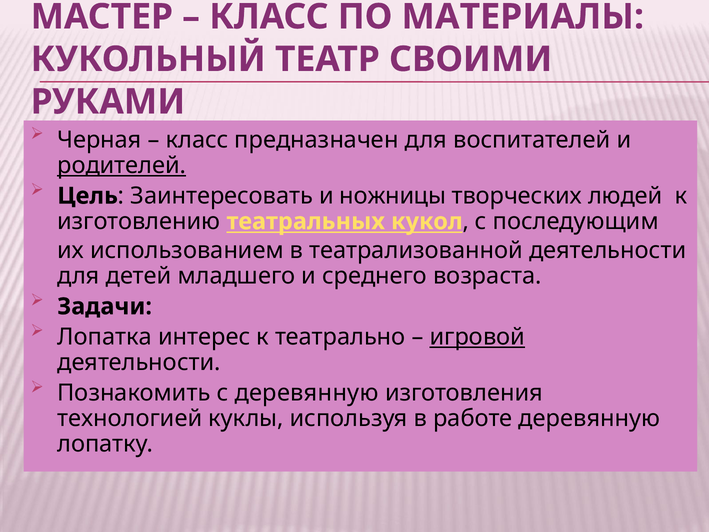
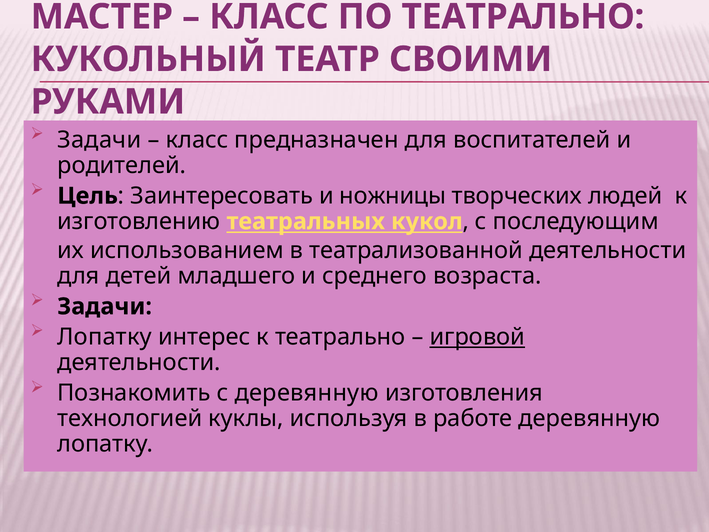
ПО МАТЕРИАЛЫ: МАТЕРИАЛЫ -> ТЕАТРАЛЬНО
Черная at (99, 140): Черная -> Задачи
родителей underline: present -> none
Лопатка at (105, 337): Лопатка -> Лопатку
